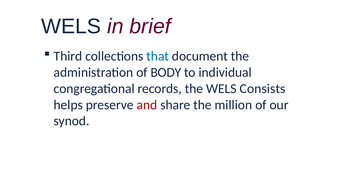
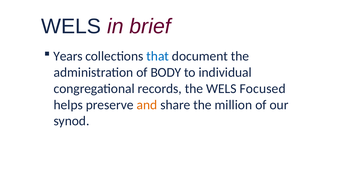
Third: Third -> Years
Consists: Consists -> Focused
and colour: red -> orange
